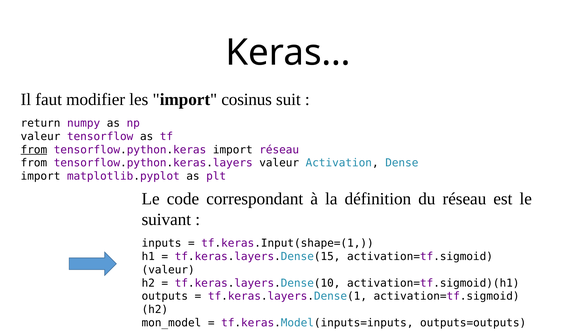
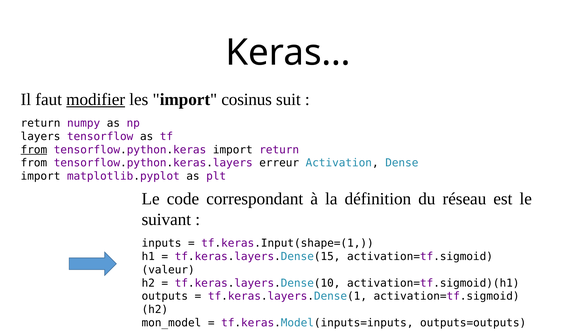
modifier underline: none -> present
valeur at (41, 136): valeur -> layers
import réseau: réseau -> return
tensorflow.python.keras.layers valeur: valeur -> erreur
